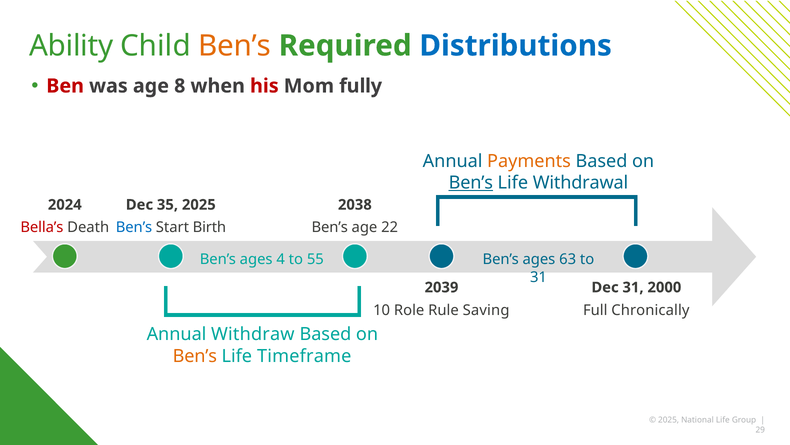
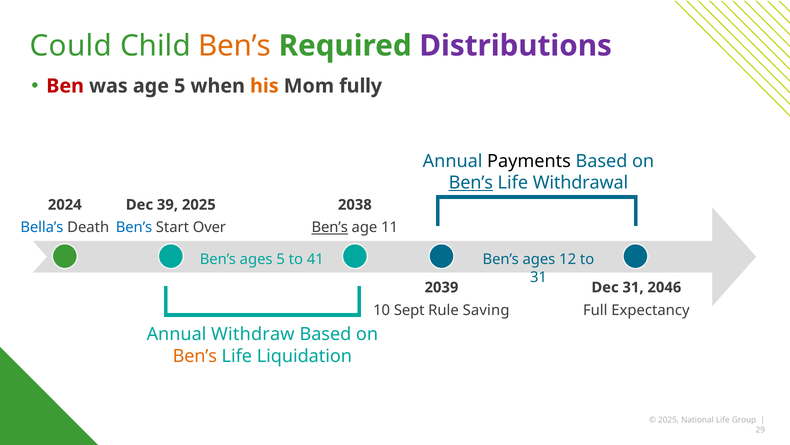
Ability: Ability -> Could
Distributions colour: blue -> purple
age 8: 8 -> 5
his colour: red -> orange
Payments colour: orange -> black
35: 35 -> 39
Bella’s colour: red -> blue
Birth: Birth -> Over
Ben’s at (330, 227) underline: none -> present
22: 22 -> 11
ages 4: 4 -> 5
55: 55 -> 41
63: 63 -> 12
2000: 2000 -> 2046
Role: Role -> Sept
Chronically: Chronically -> Expectancy
Timeframe: Timeframe -> Liquidation
